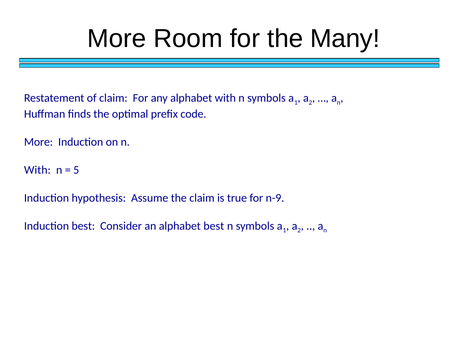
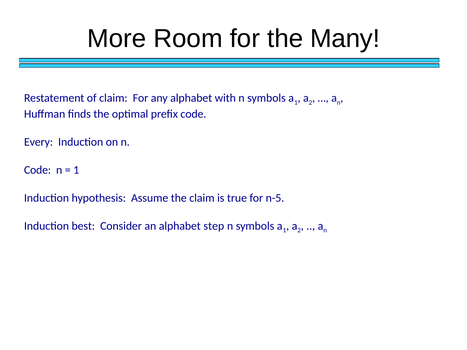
More at (38, 142): More -> Every
With at (37, 170): With -> Code
5 at (76, 170): 5 -> 1
n-9: n-9 -> n-5
alphabet best: best -> step
